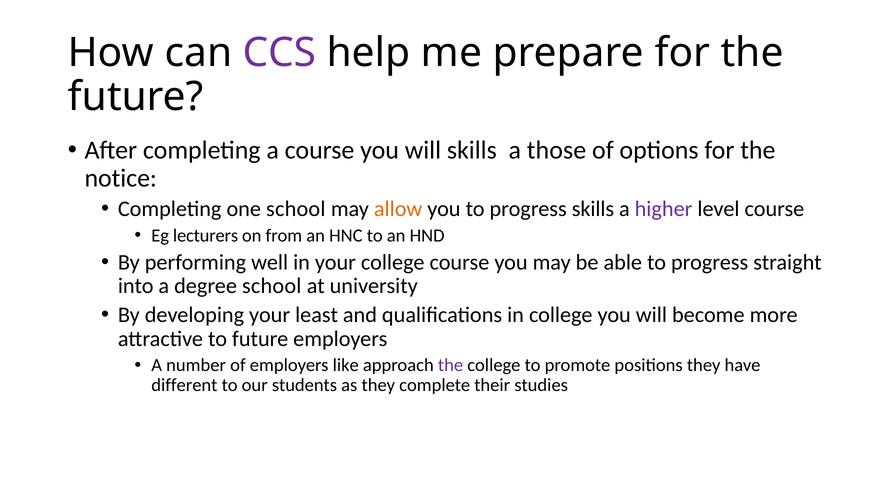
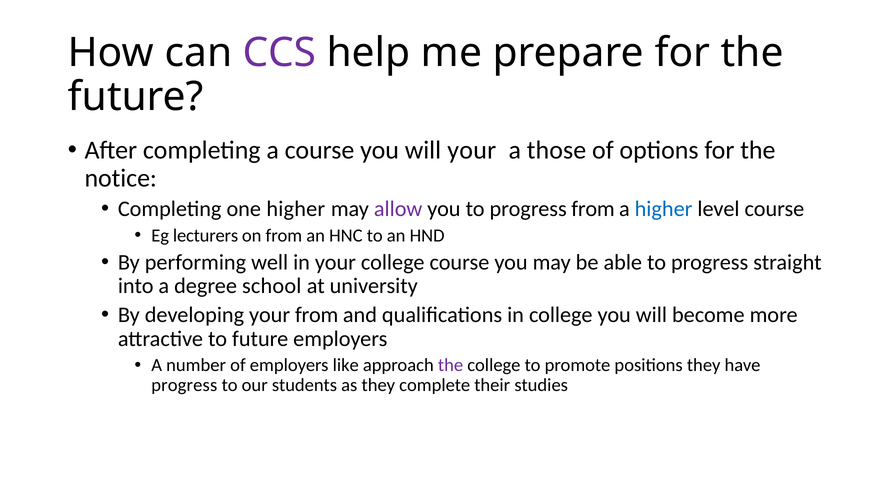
will skills: skills -> your
one school: school -> higher
allow colour: orange -> purple
progress skills: skills -> from
higher at (664, 209) colour: purple -> blue
your least: least -> from
different at (184, 386): different -> progress
